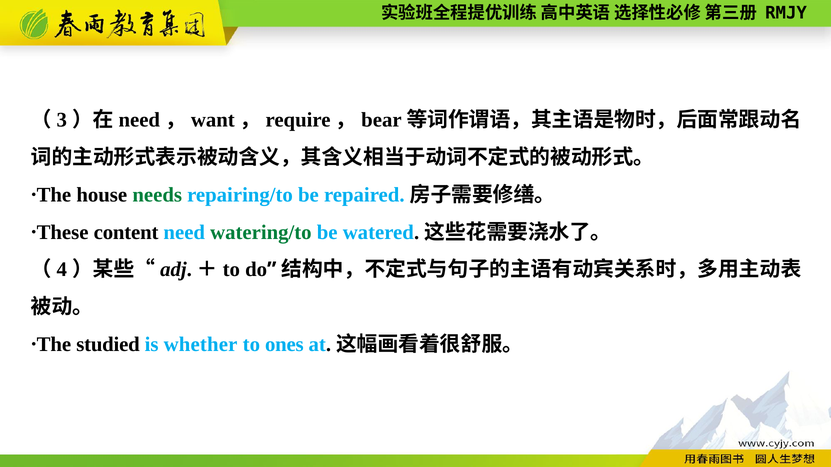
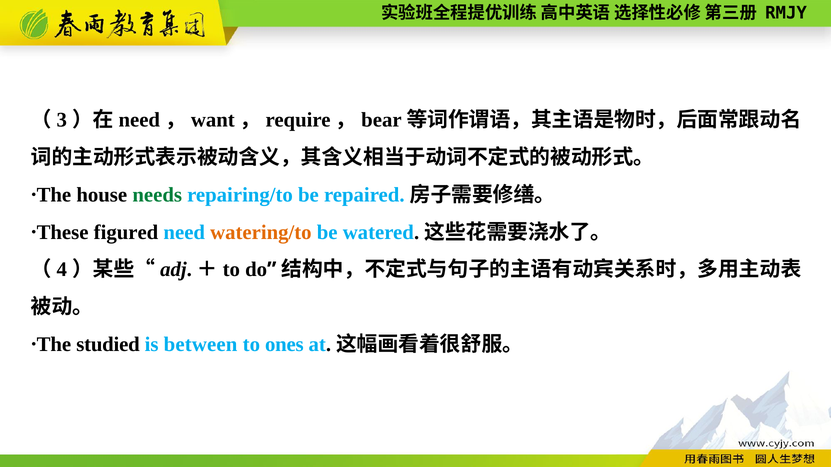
content: content -> figured
watering/to colour: green -> orange
whether: whether -> between
